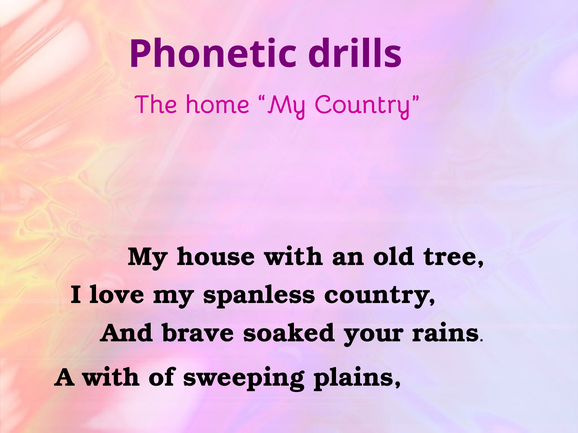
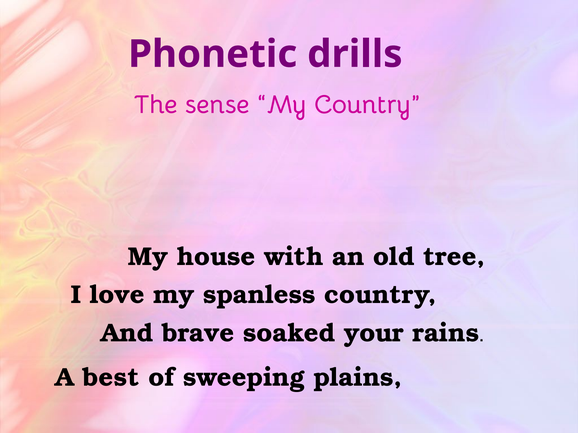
home: home -> sense
A with: with -> best
